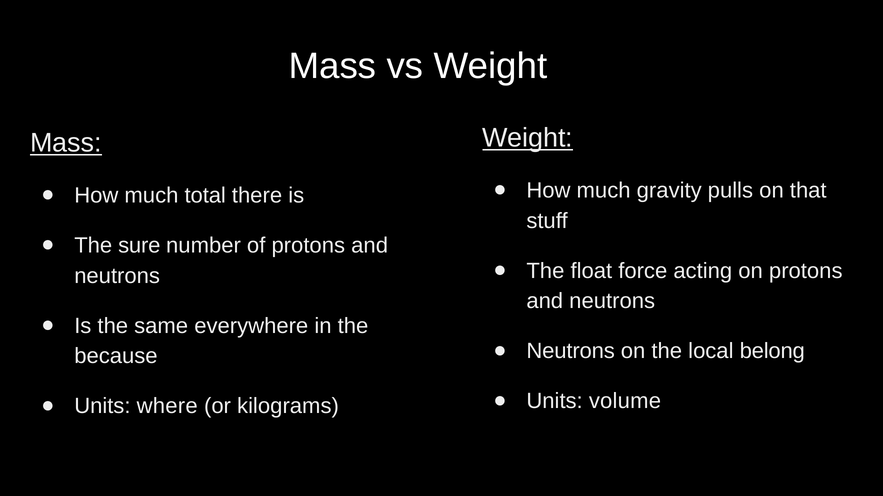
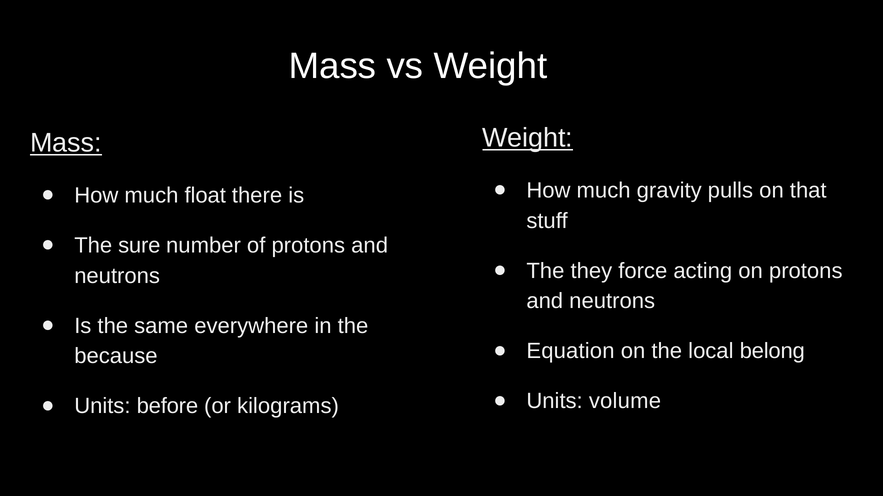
total: total -> float
float: float -> they
Neutrons at (571, 352): Neutrons -> Equation
where: where -> before
